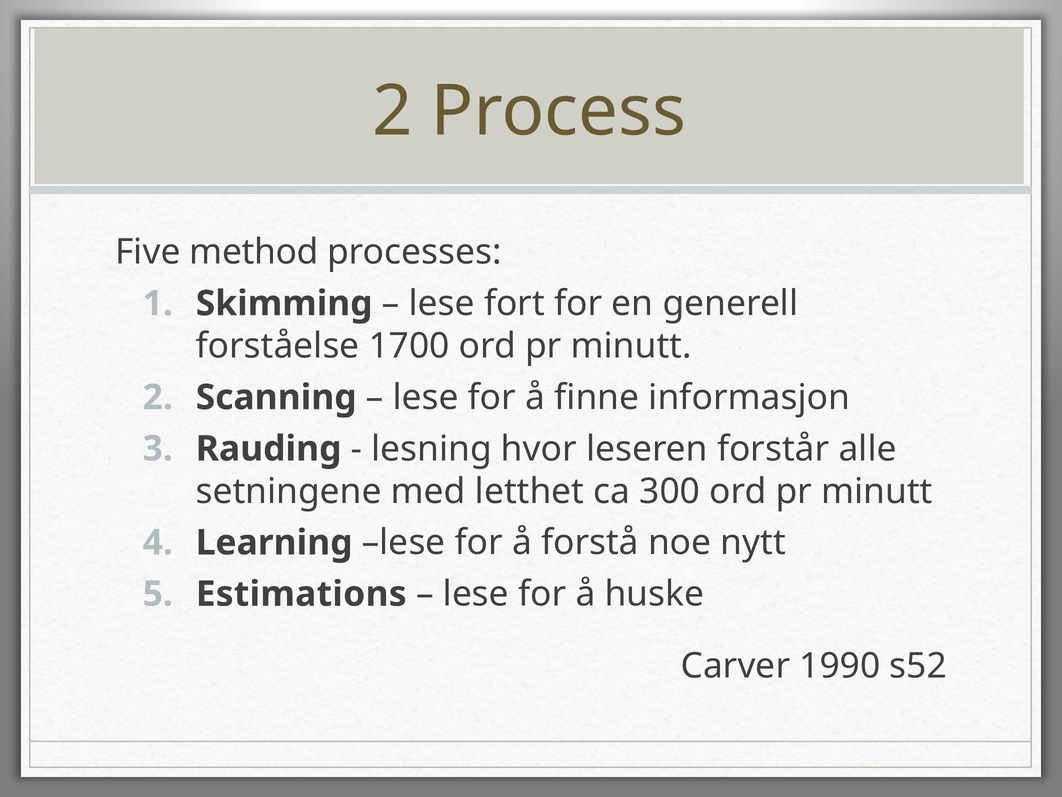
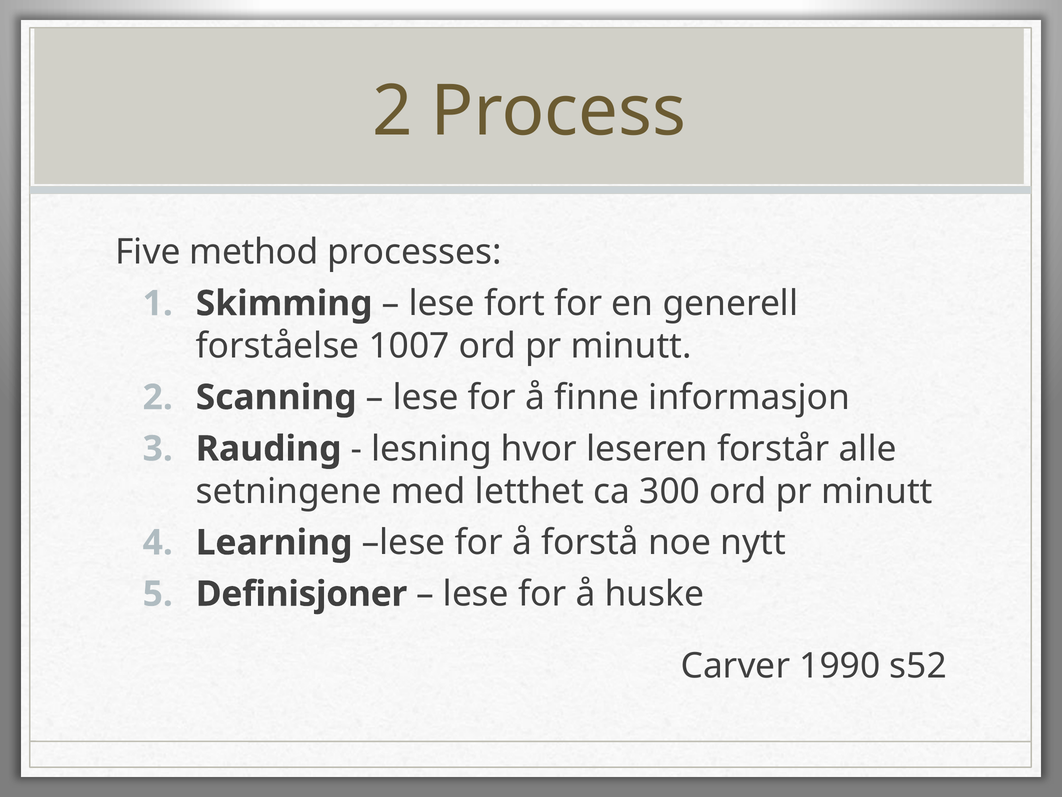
1700: 1700 -> 1007
Estimations: Estimations -> Definisjoner
